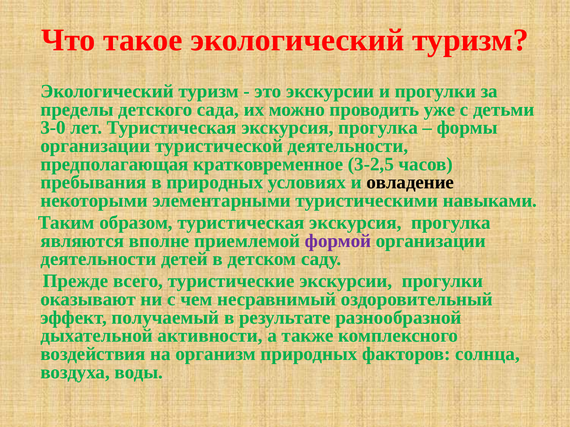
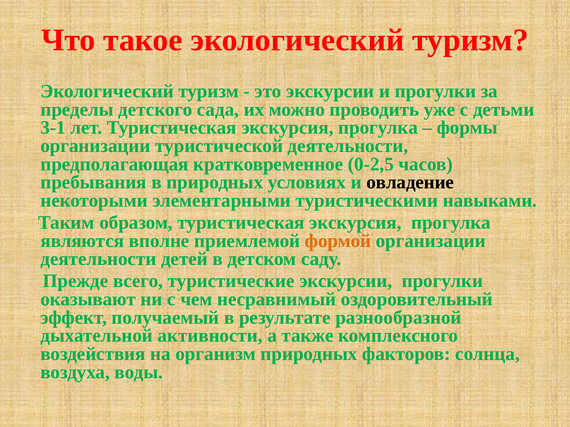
3-0: 3-0 -> 3-1
3-2,5: 3-2,5 -> 0-2,5
формой colour: purple -> orange
